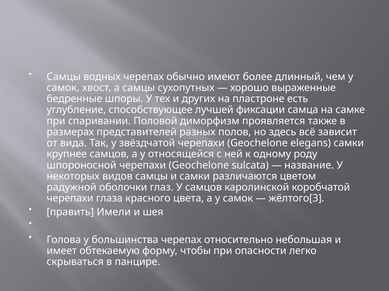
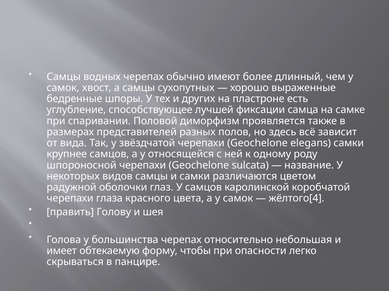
жёлтого[3: жёлтого[3 -> жёлтого[4
Имели: Имели -> Голову
